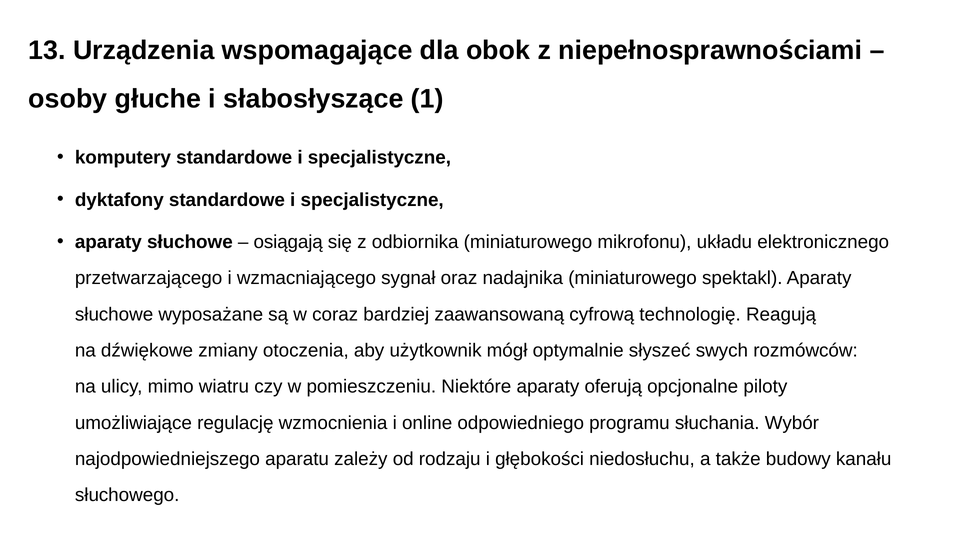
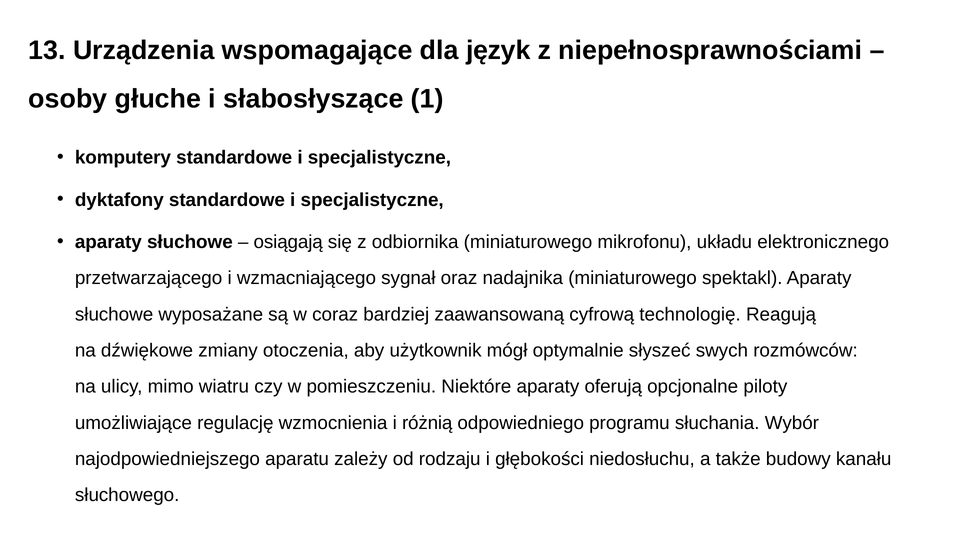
obok: obok -> język
online: online -> różnią
